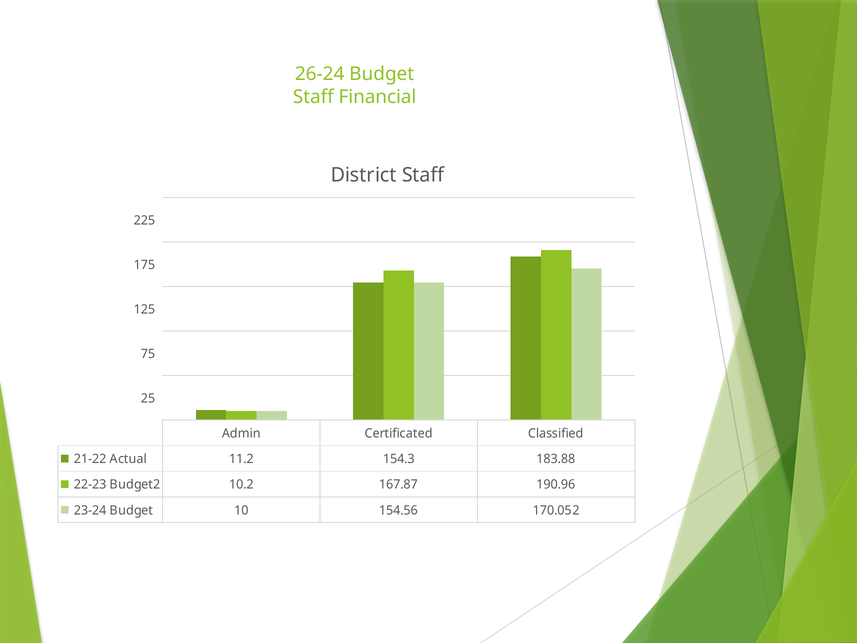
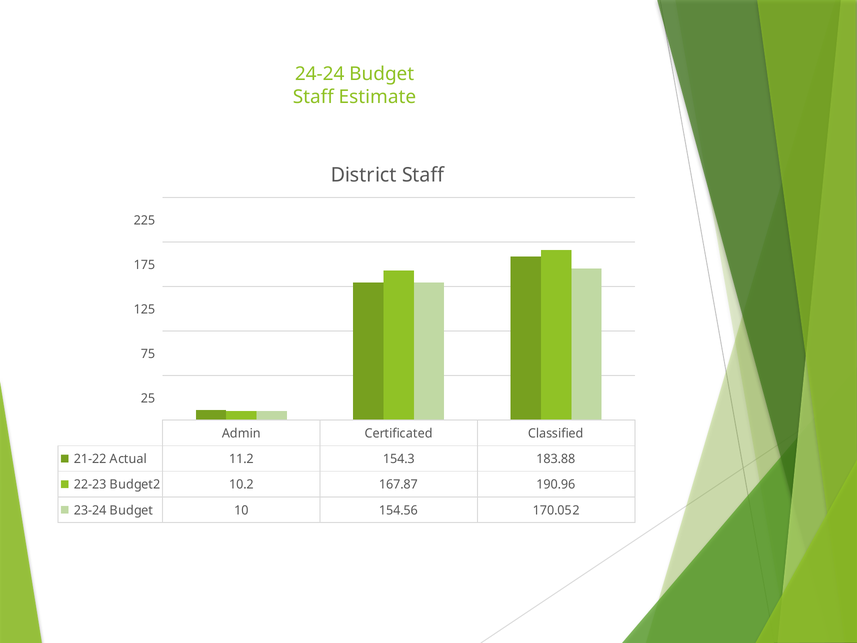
26-24: 26-24 -> 24-24
Financial: Financial -> Estimate
